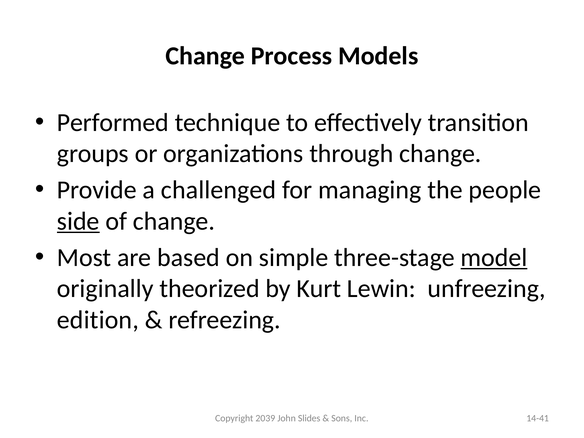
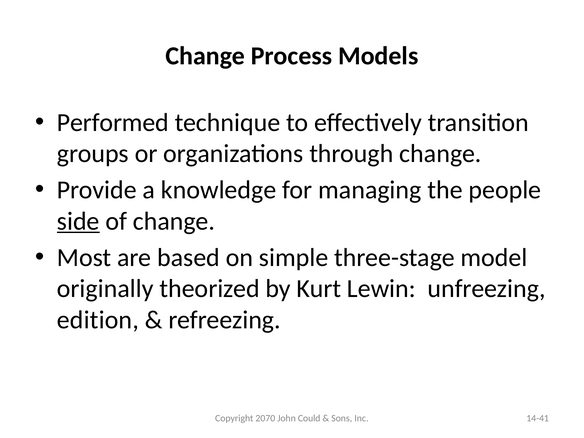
challenged: challenged -> knowledge
model underline: present -> none
2039: 2039 -> 2070
Slides: Slides -> Could
